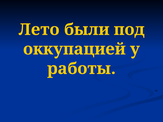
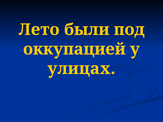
работы: работы -> улицах
